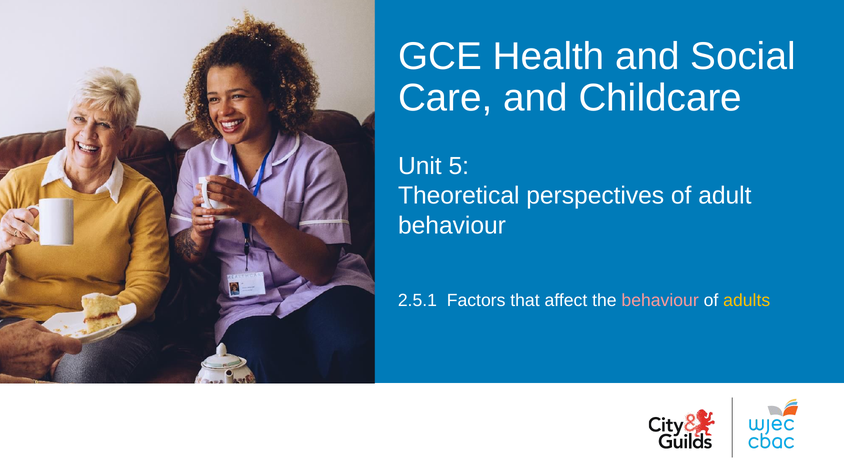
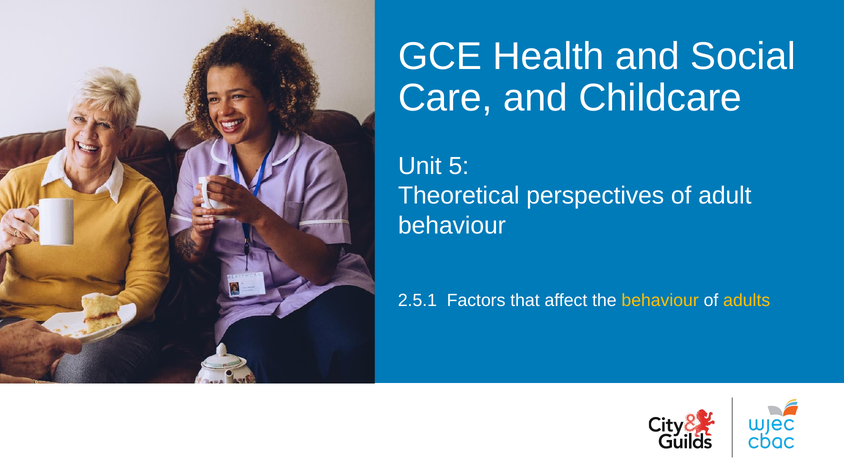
behaviour at (660, 300) colour: pink -> yellow
